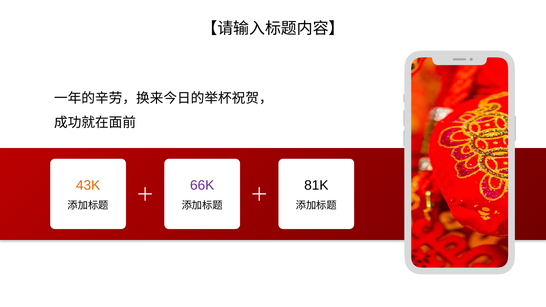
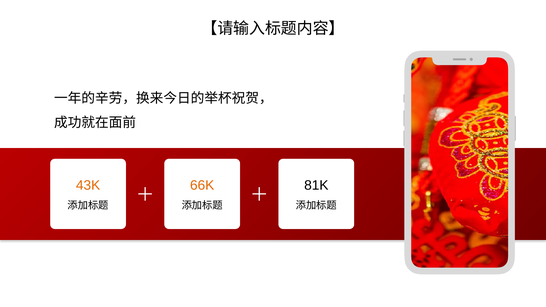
66K colour: purple -> orange
